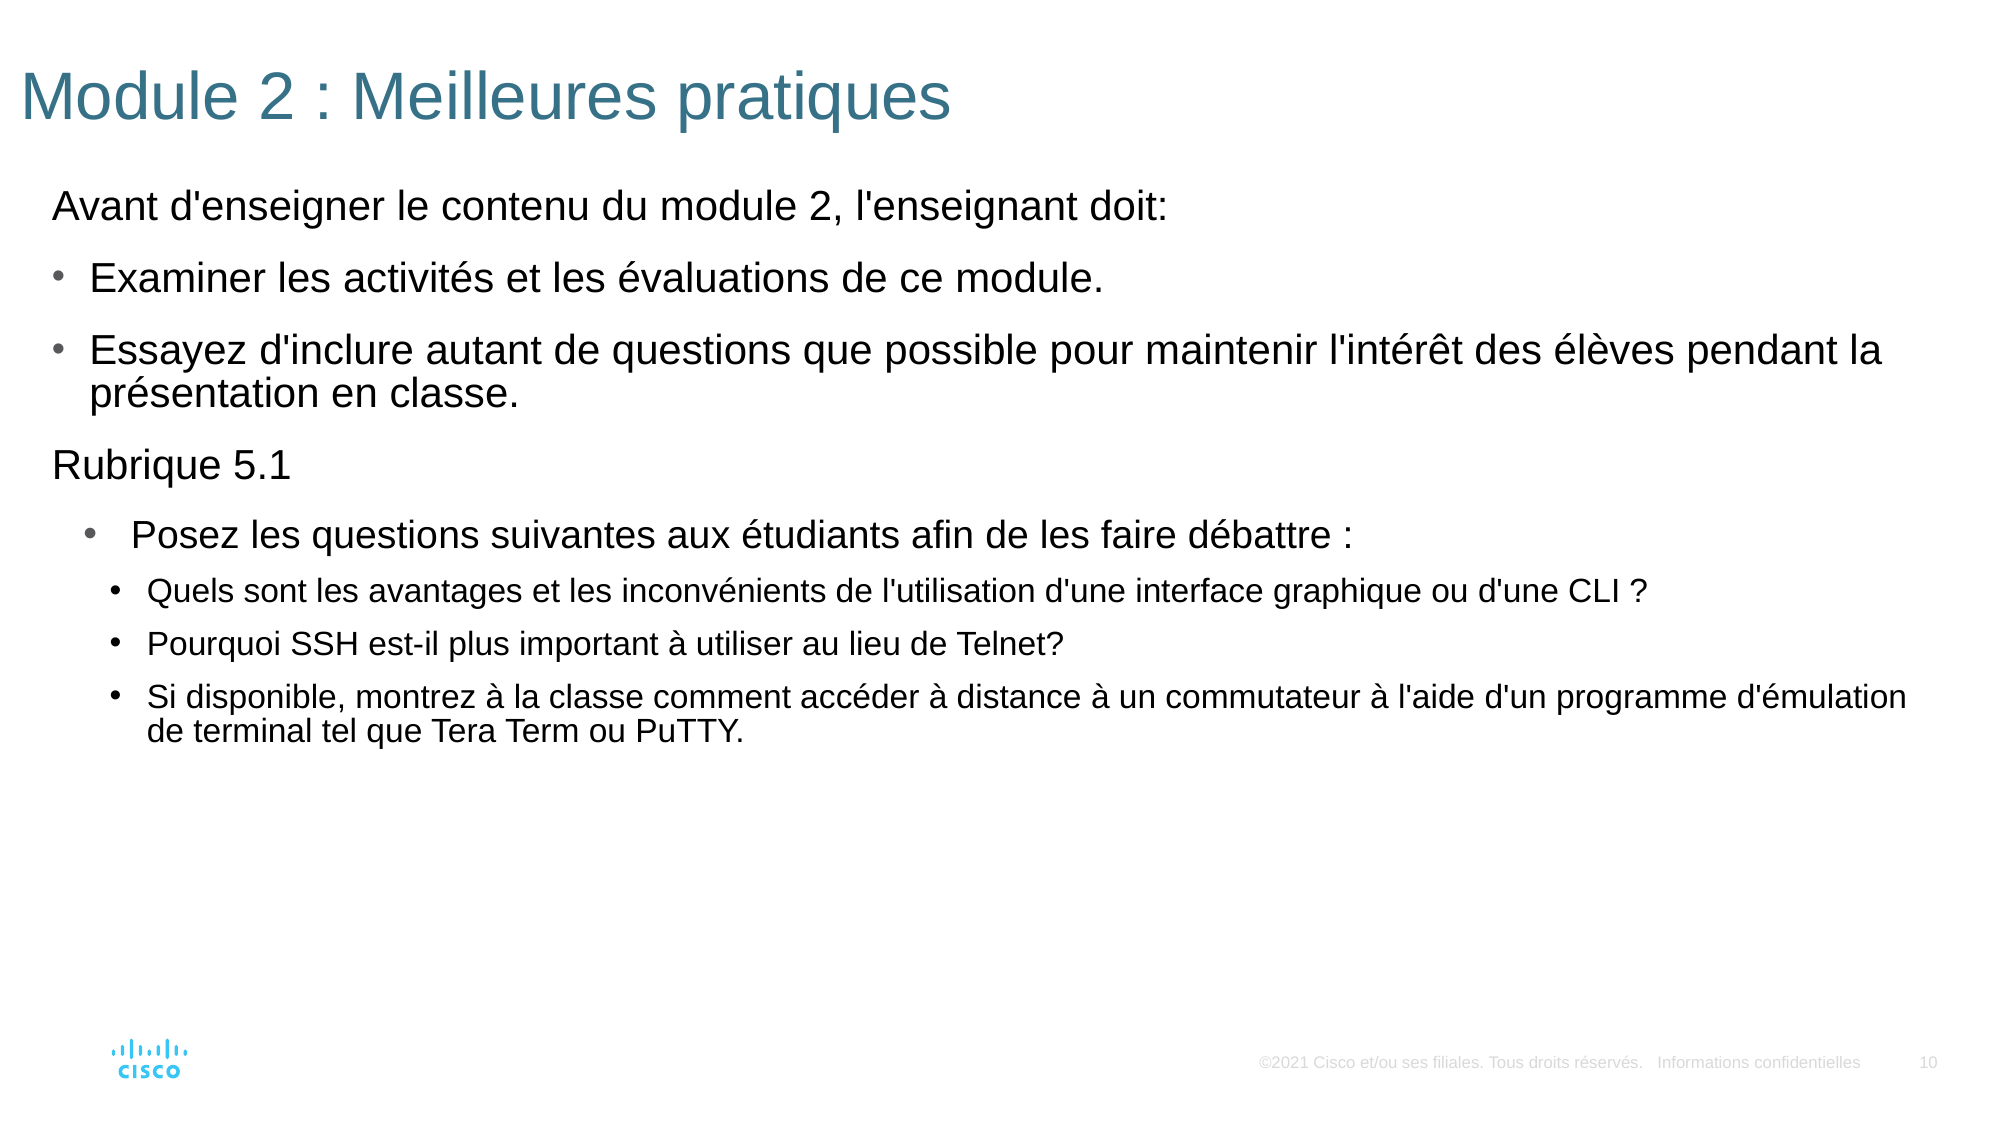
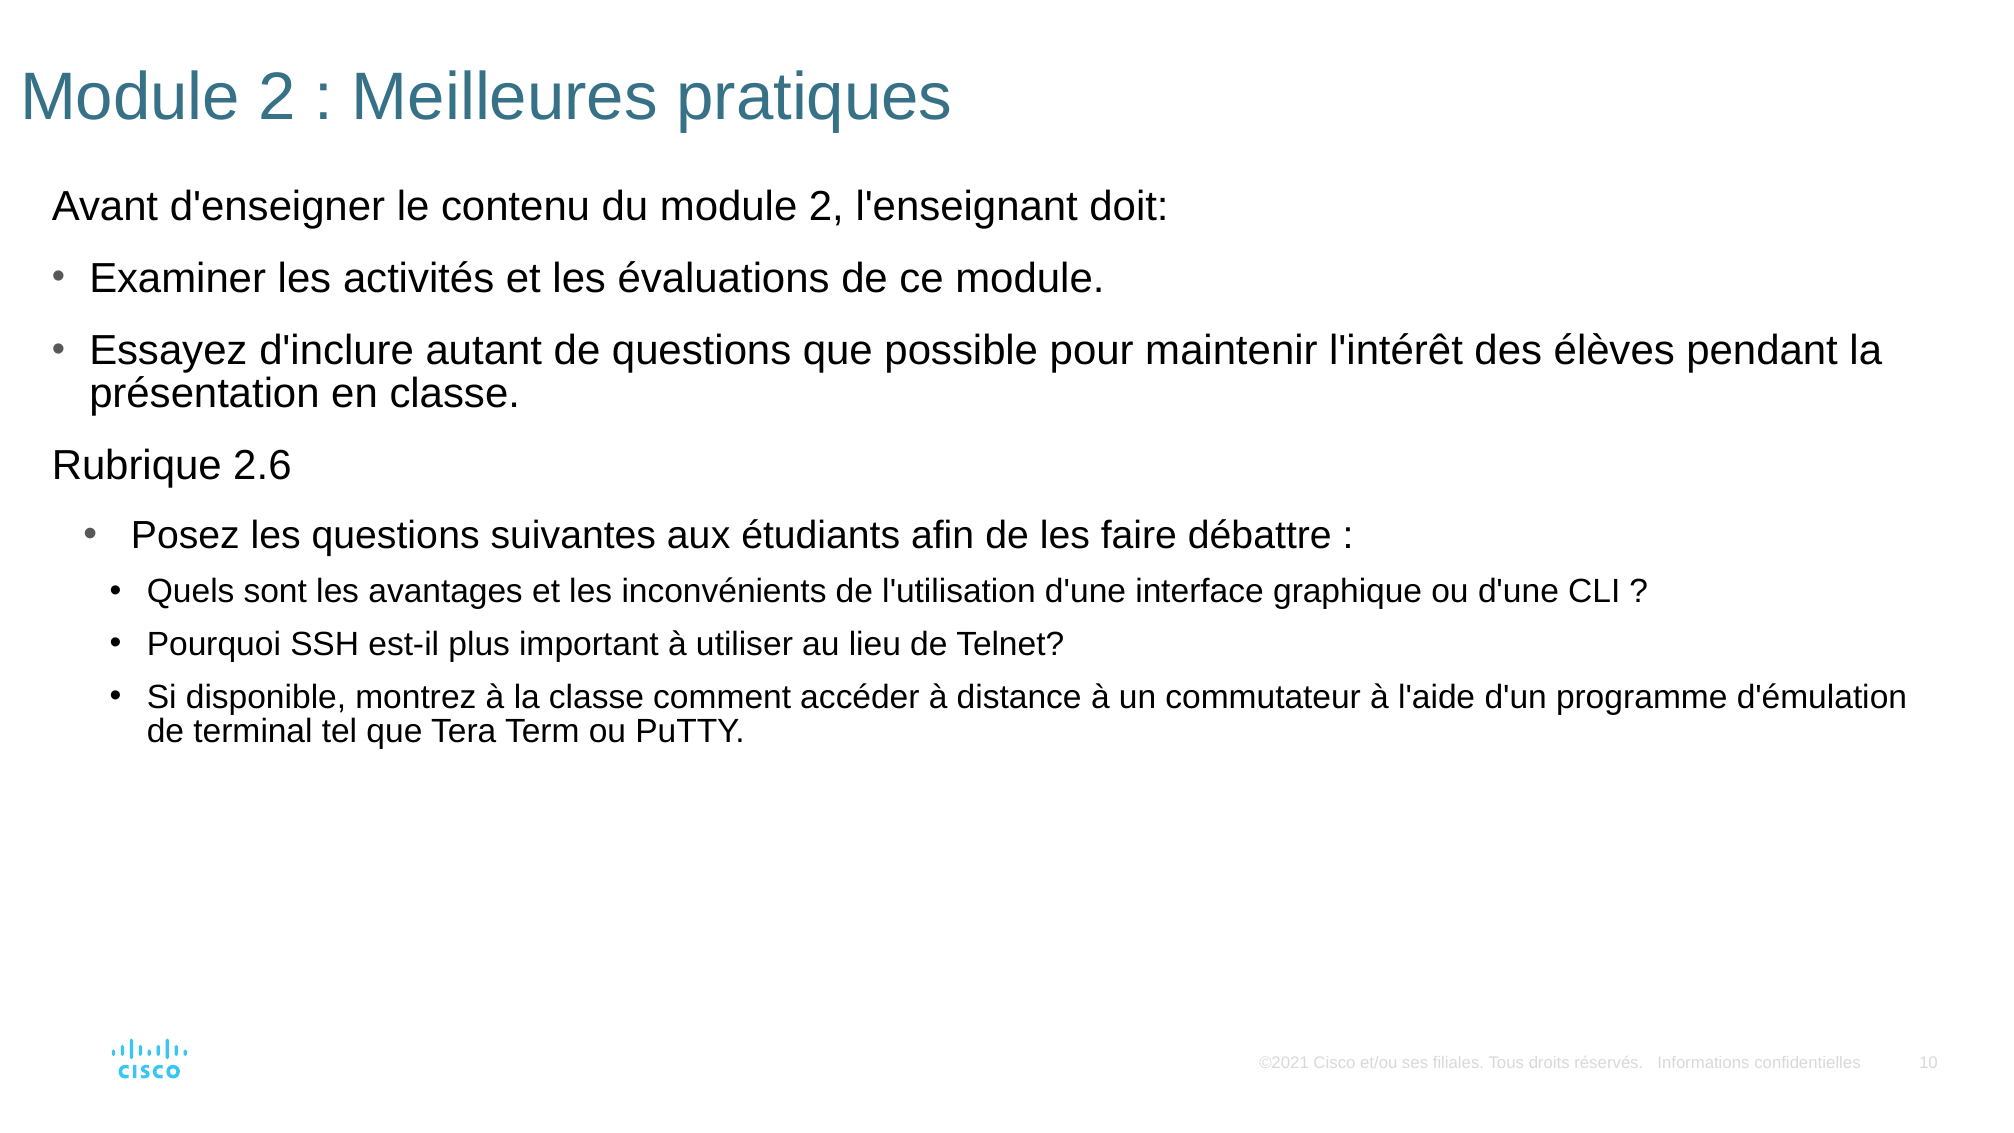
5.1: 5.1 -> 2.6
